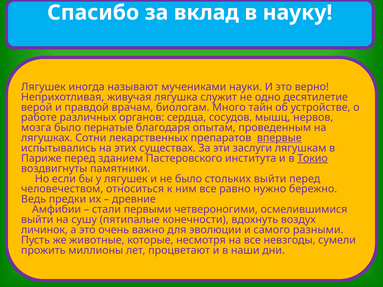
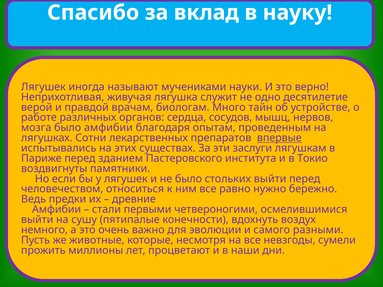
было пернатые: пернатые -> амфибии
Токио underline: present -> none
личинок: личинок -> немного
